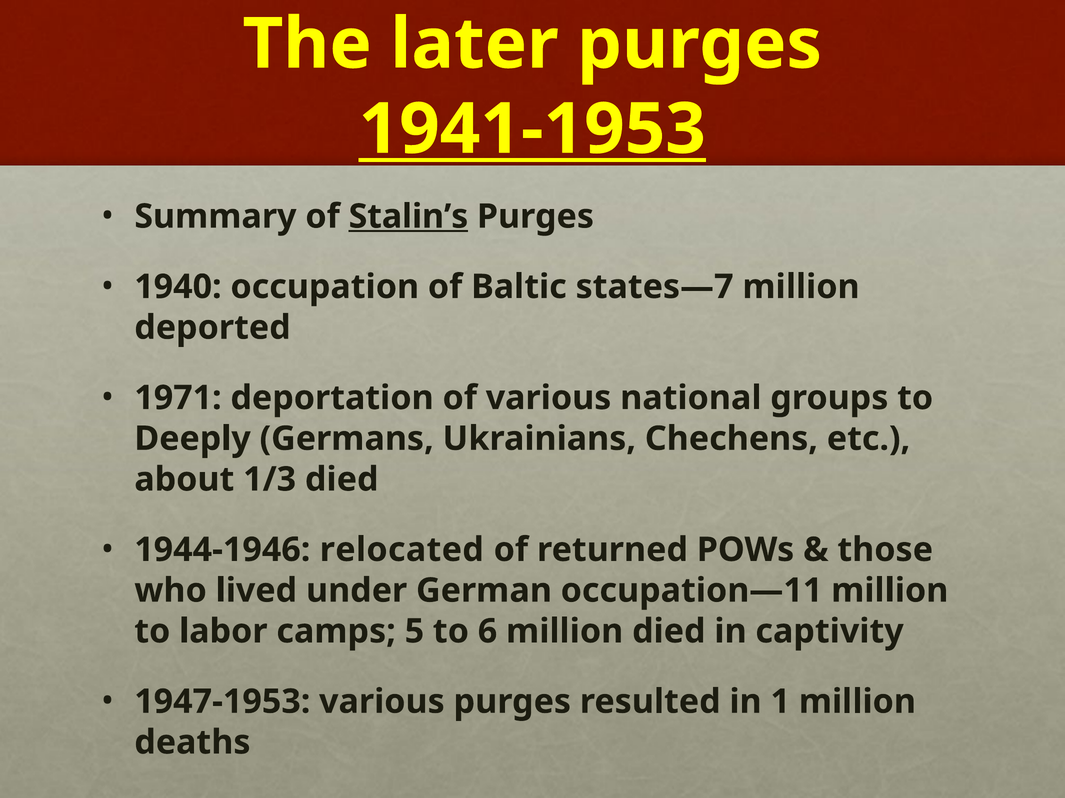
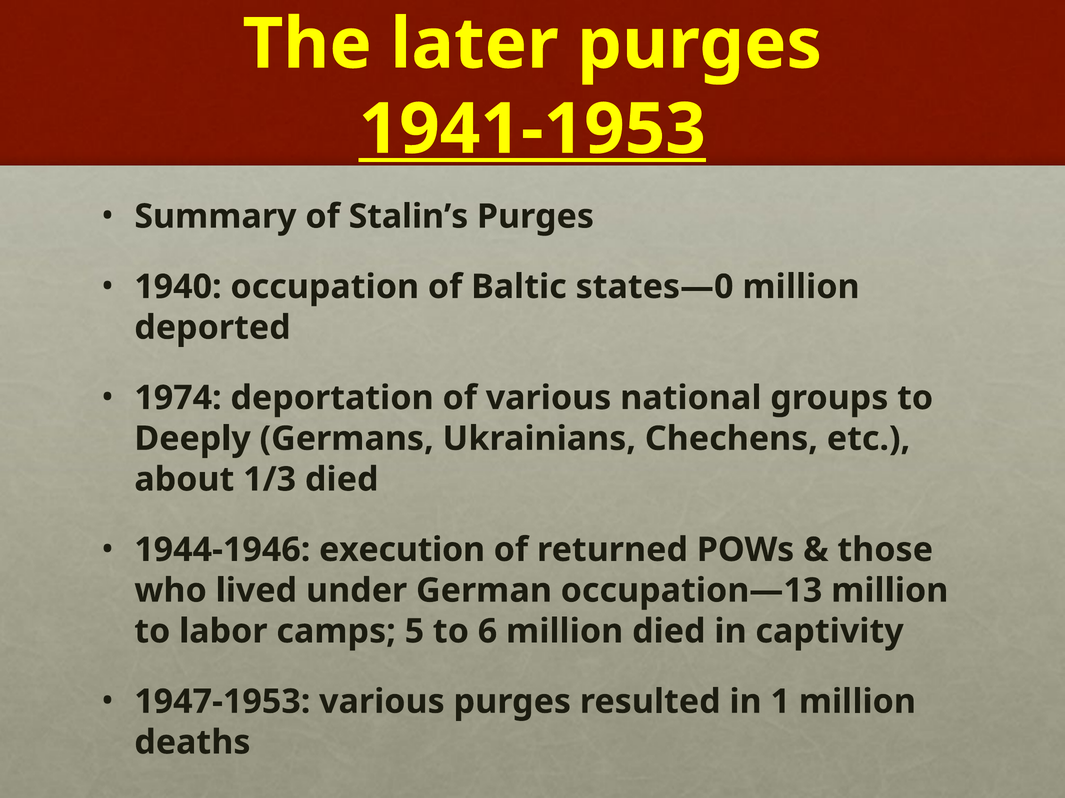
Stalin’s underline: present -> none
states—7: states—7 -> states—0
1971: 1971 -> 1974
relocated: relocated -> execution
occupation—11: occupation—11 -> occupation—13
